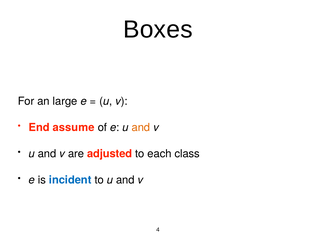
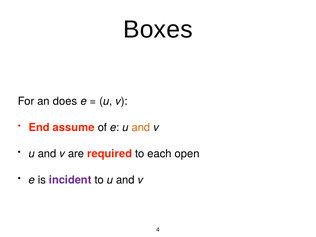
large: large -> does
adjusted: adjusted -> required
class: class -> open
incident colour: blue -> purple
